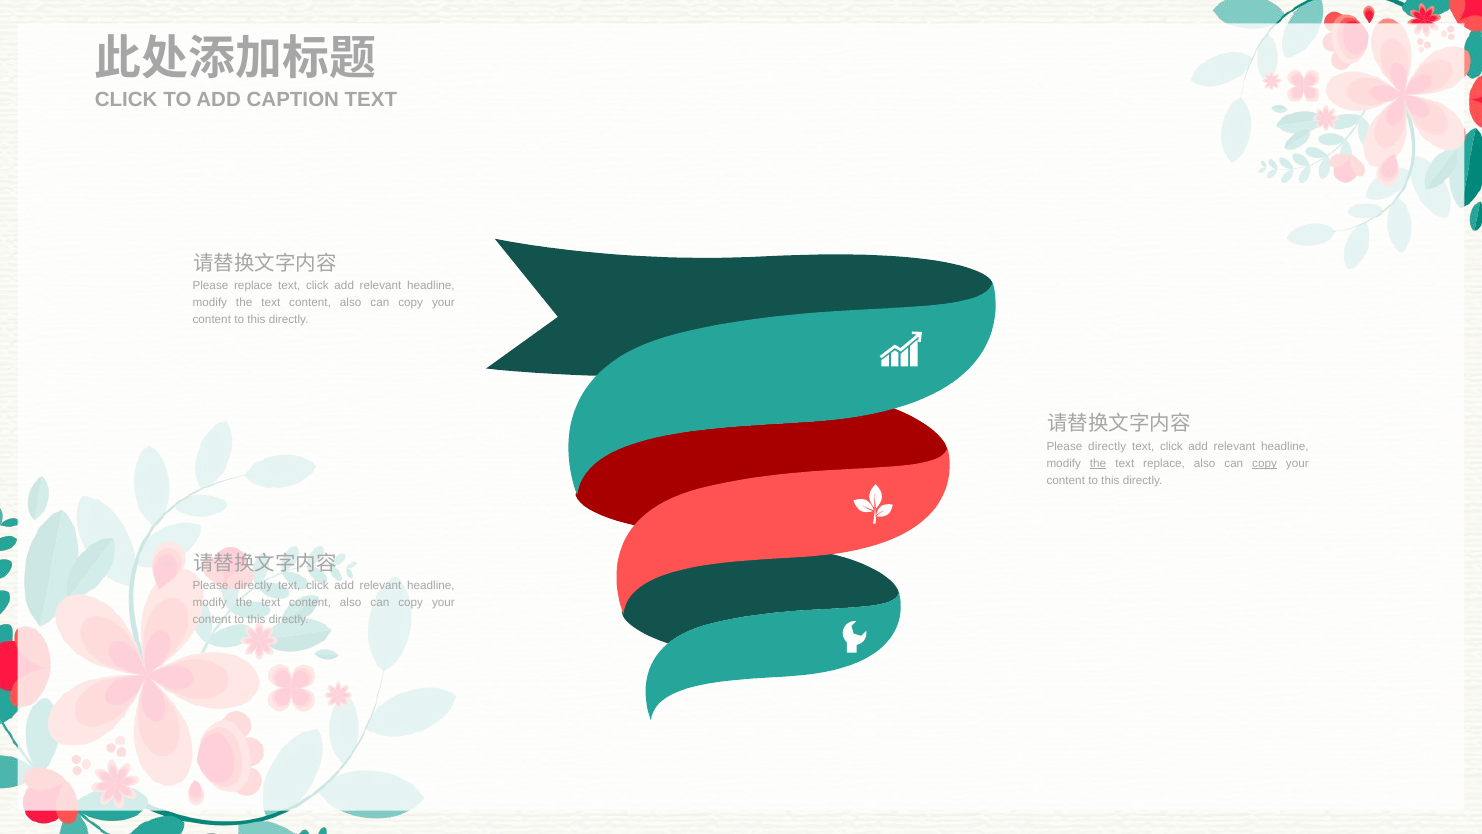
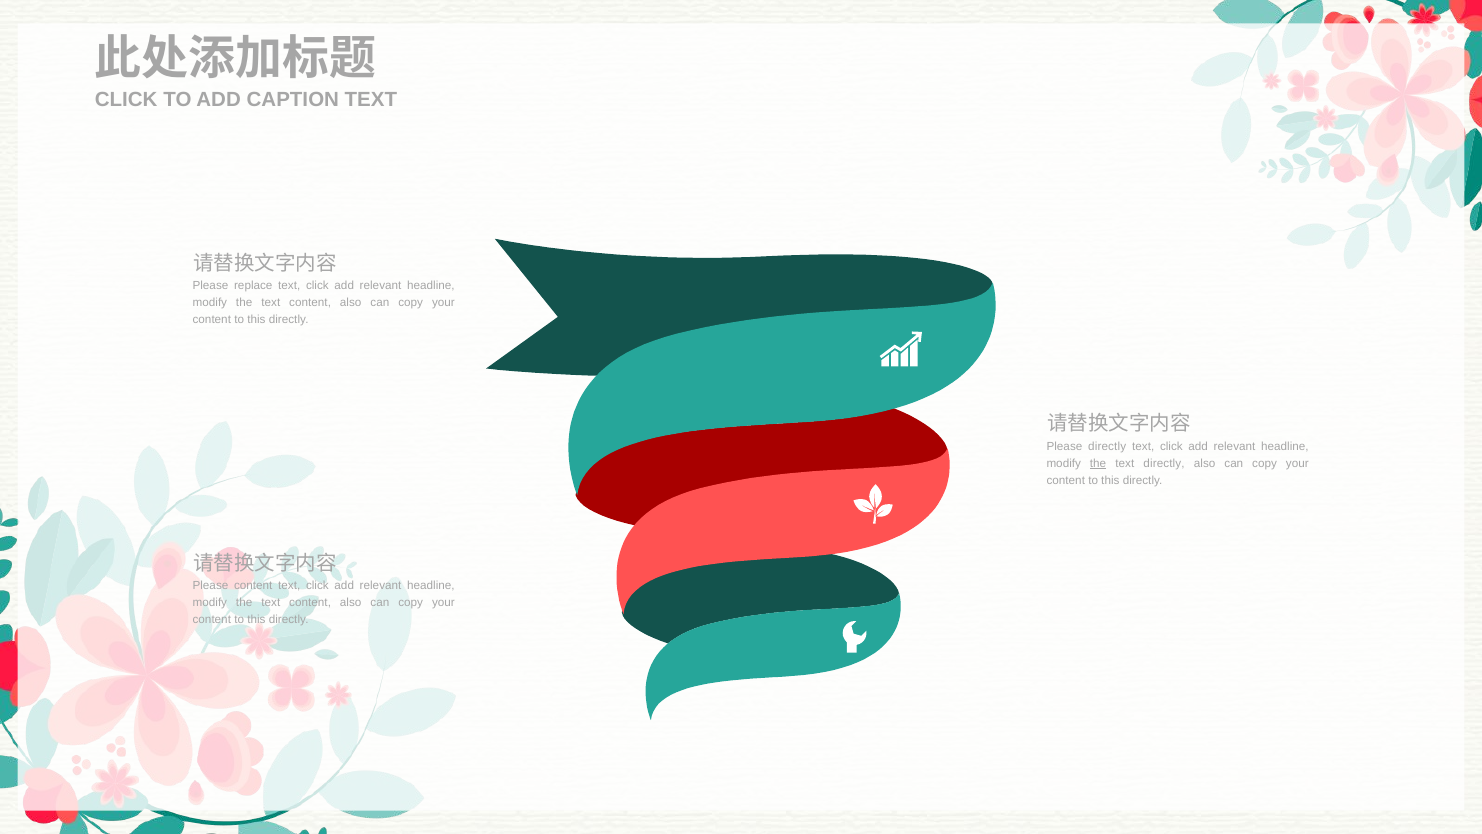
text replace: replace -> directly
copy at (1265, 463) underline: present -> none
directly at (253, 586): directly -> content
